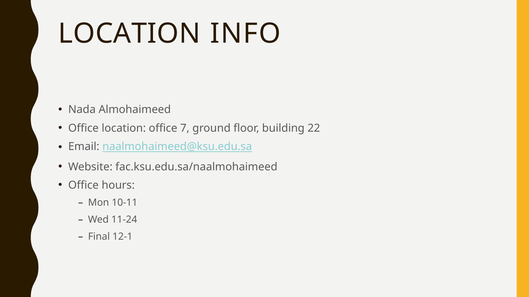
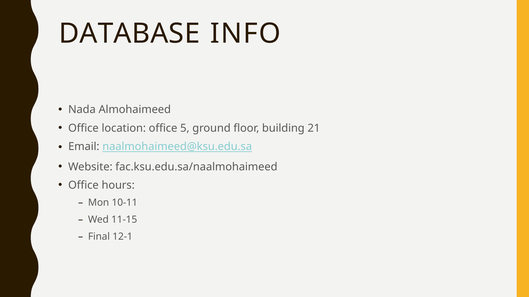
LOCATION at (129, 34): LOCATION -> DATABASE
7: 7 -> 5
22: 22 -> 21
11-24: 11-24 -> 11-15
